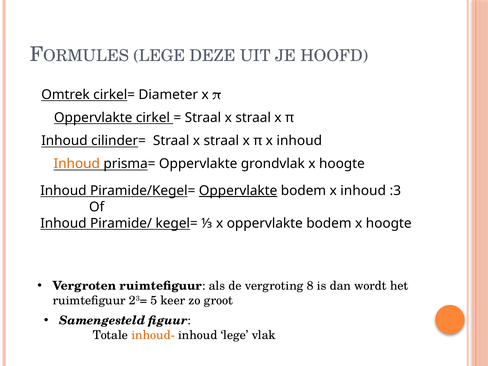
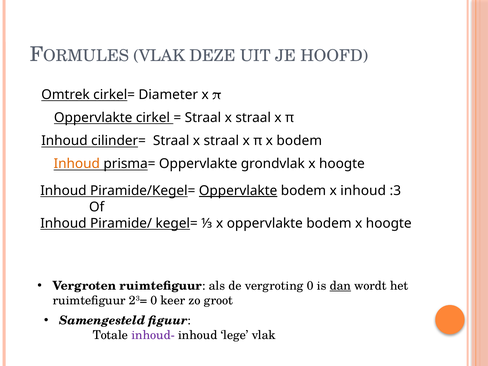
LEGE at (159, 56): LEGE -> VLAK
π x inhoud: inhoud -> bodem
vergroting 8: 8 -> 0
dan underline: none -> present
23= 5: 5 -> 0
inhoud- colour: orange -> purple
